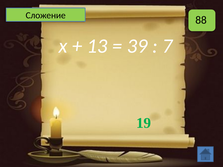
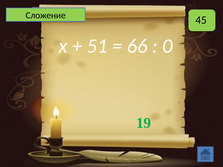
88: 88 -> 45
13: 13 -> 51
39: 39 -> 66
7: 7 -> 0
